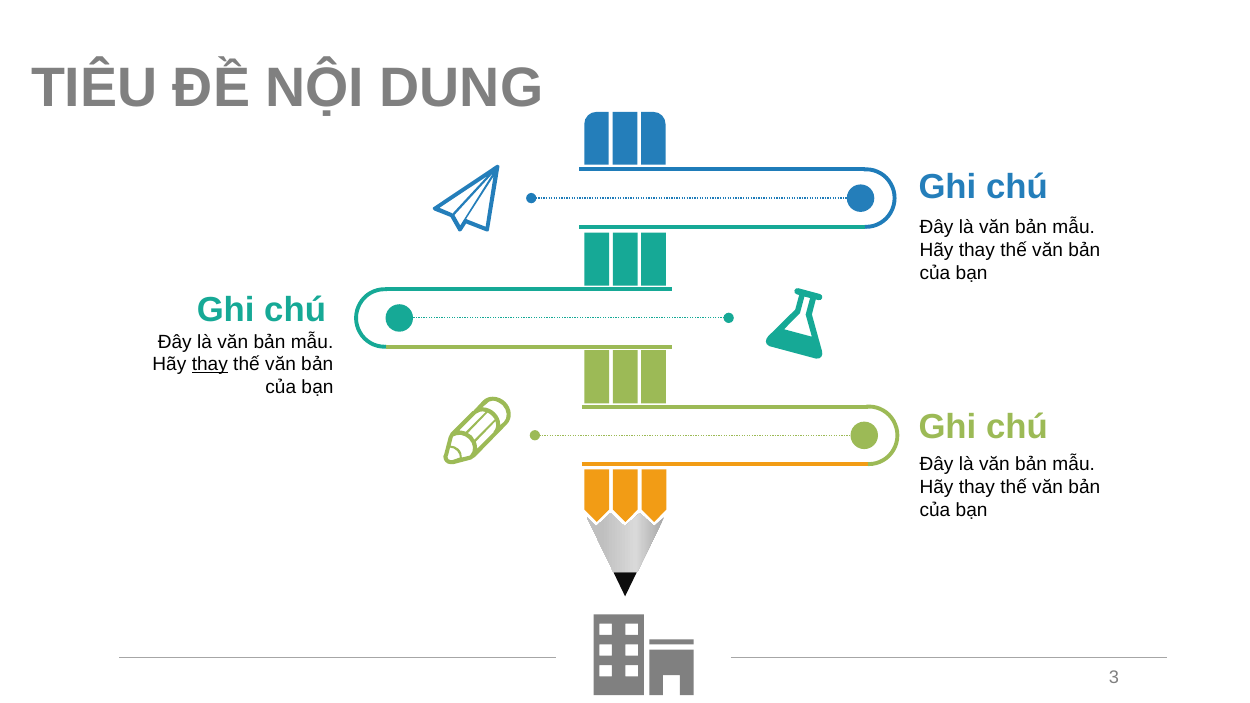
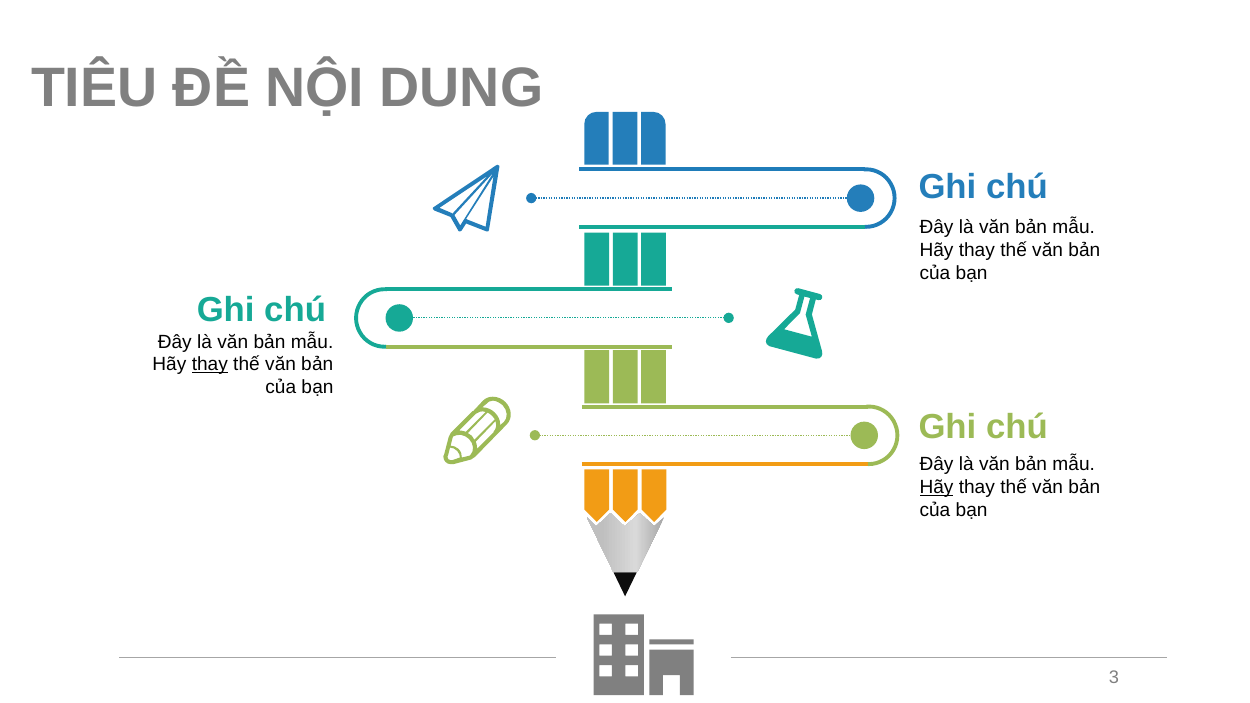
Hãy at (936, 487) underline: none -> present
